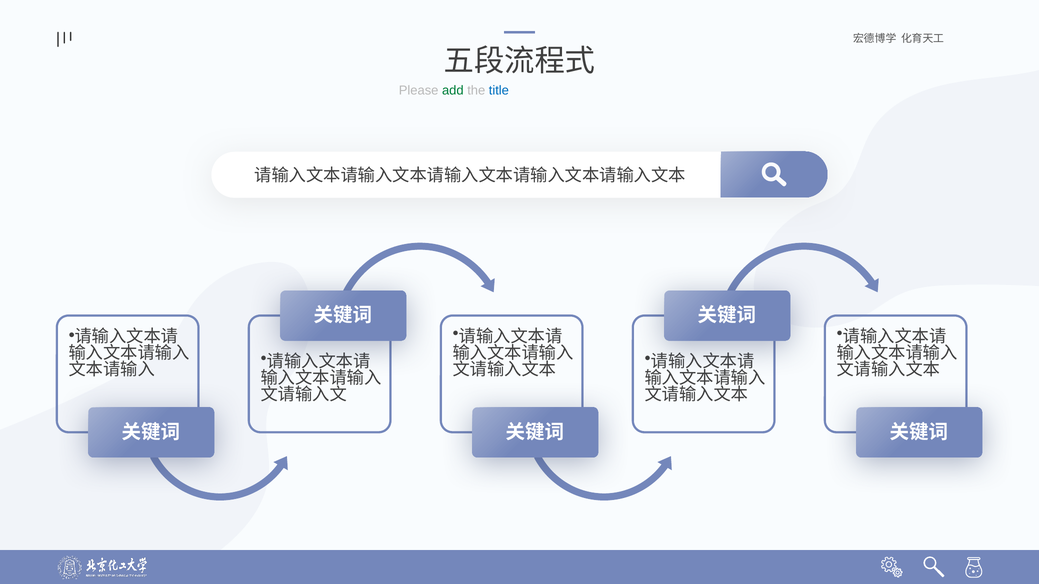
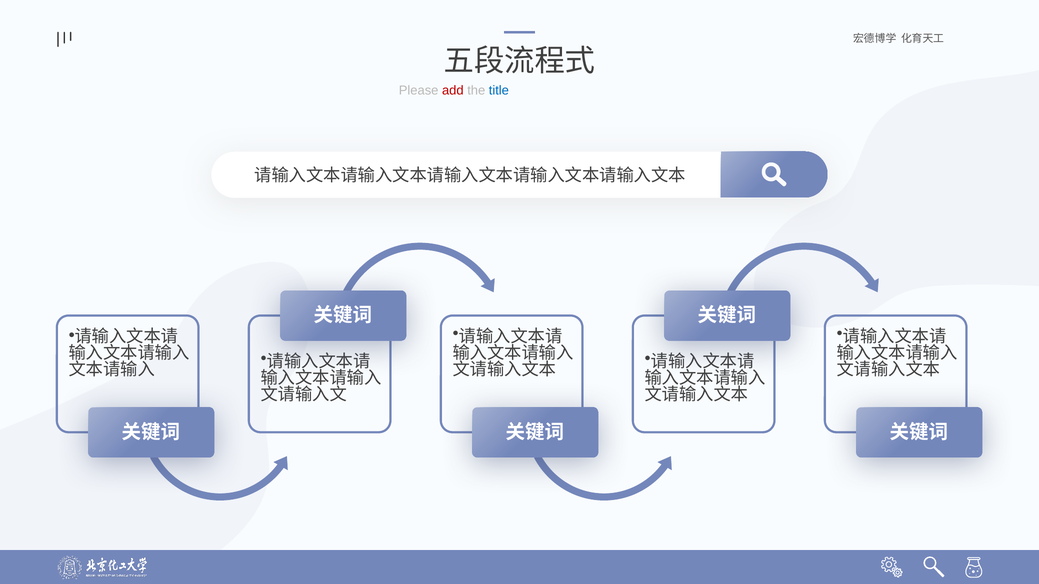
add colour: green -> red
